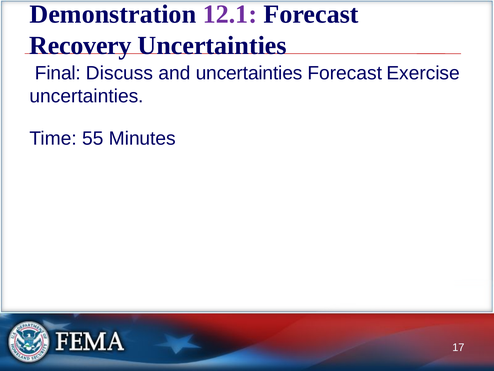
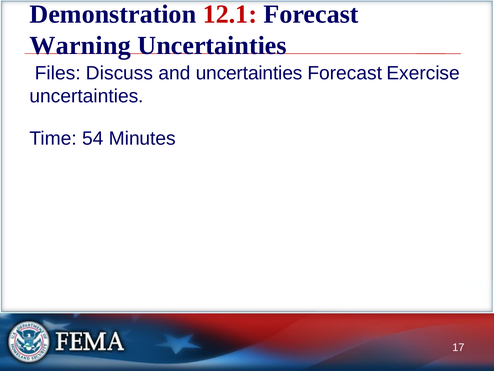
12.1 colour: purple -> red
Recovery: Recovery -> Warning
Final: Final -> Files
55: 55 -> 54
